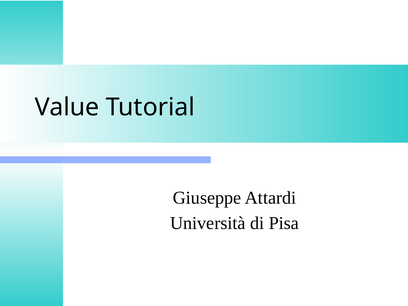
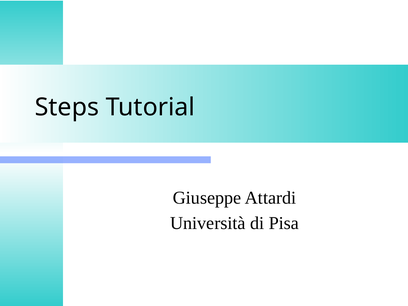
Value: Value -> Steps
